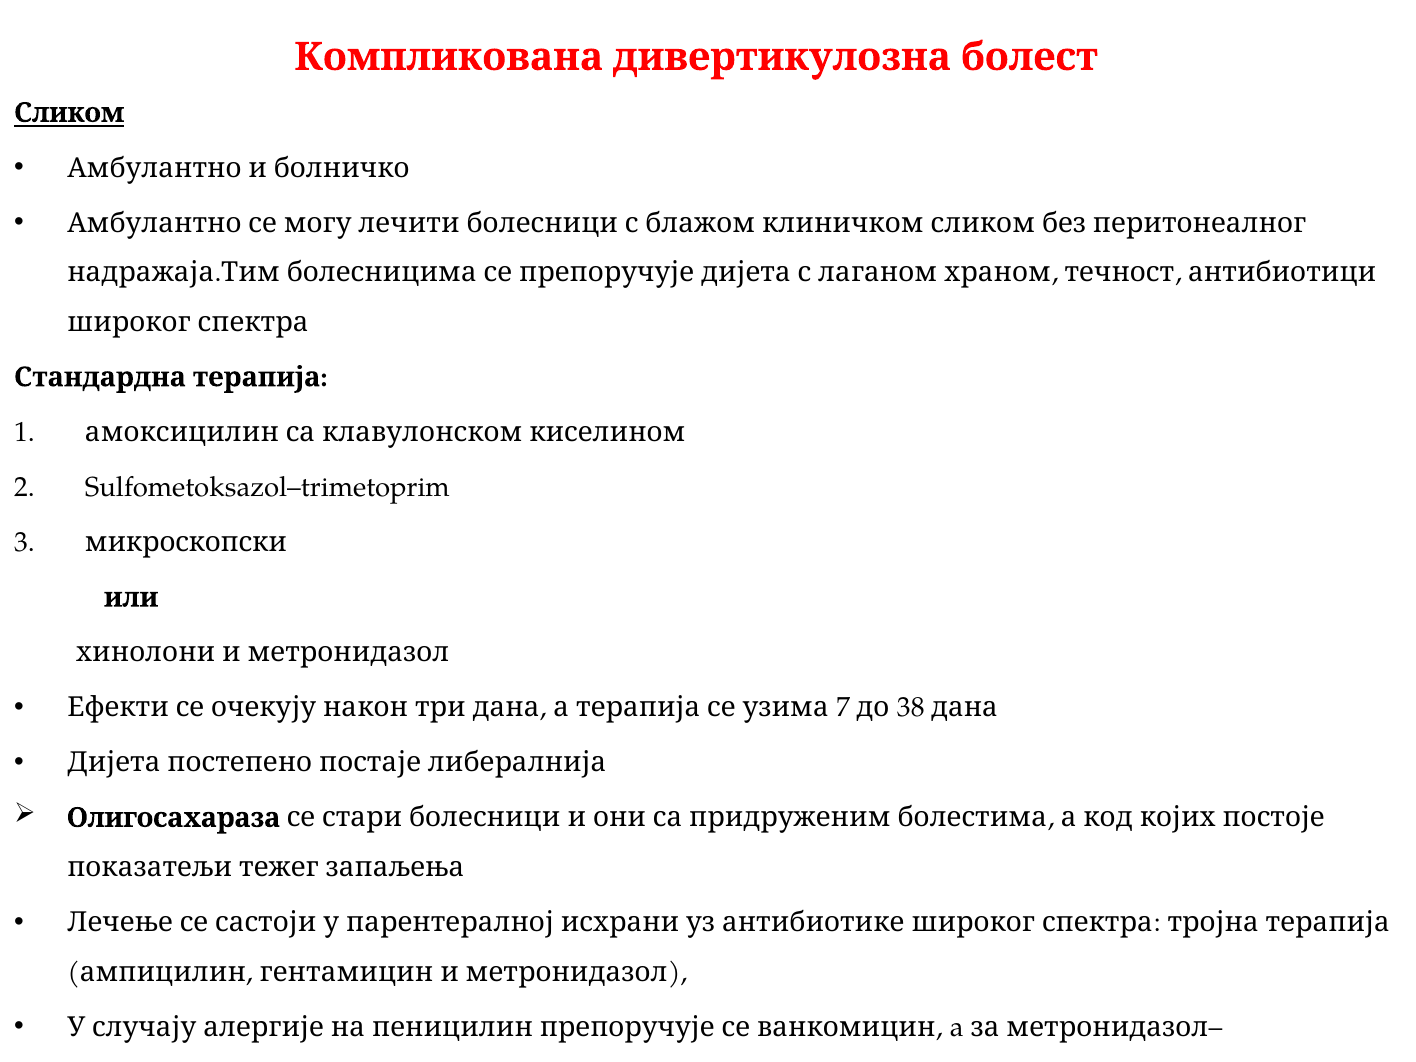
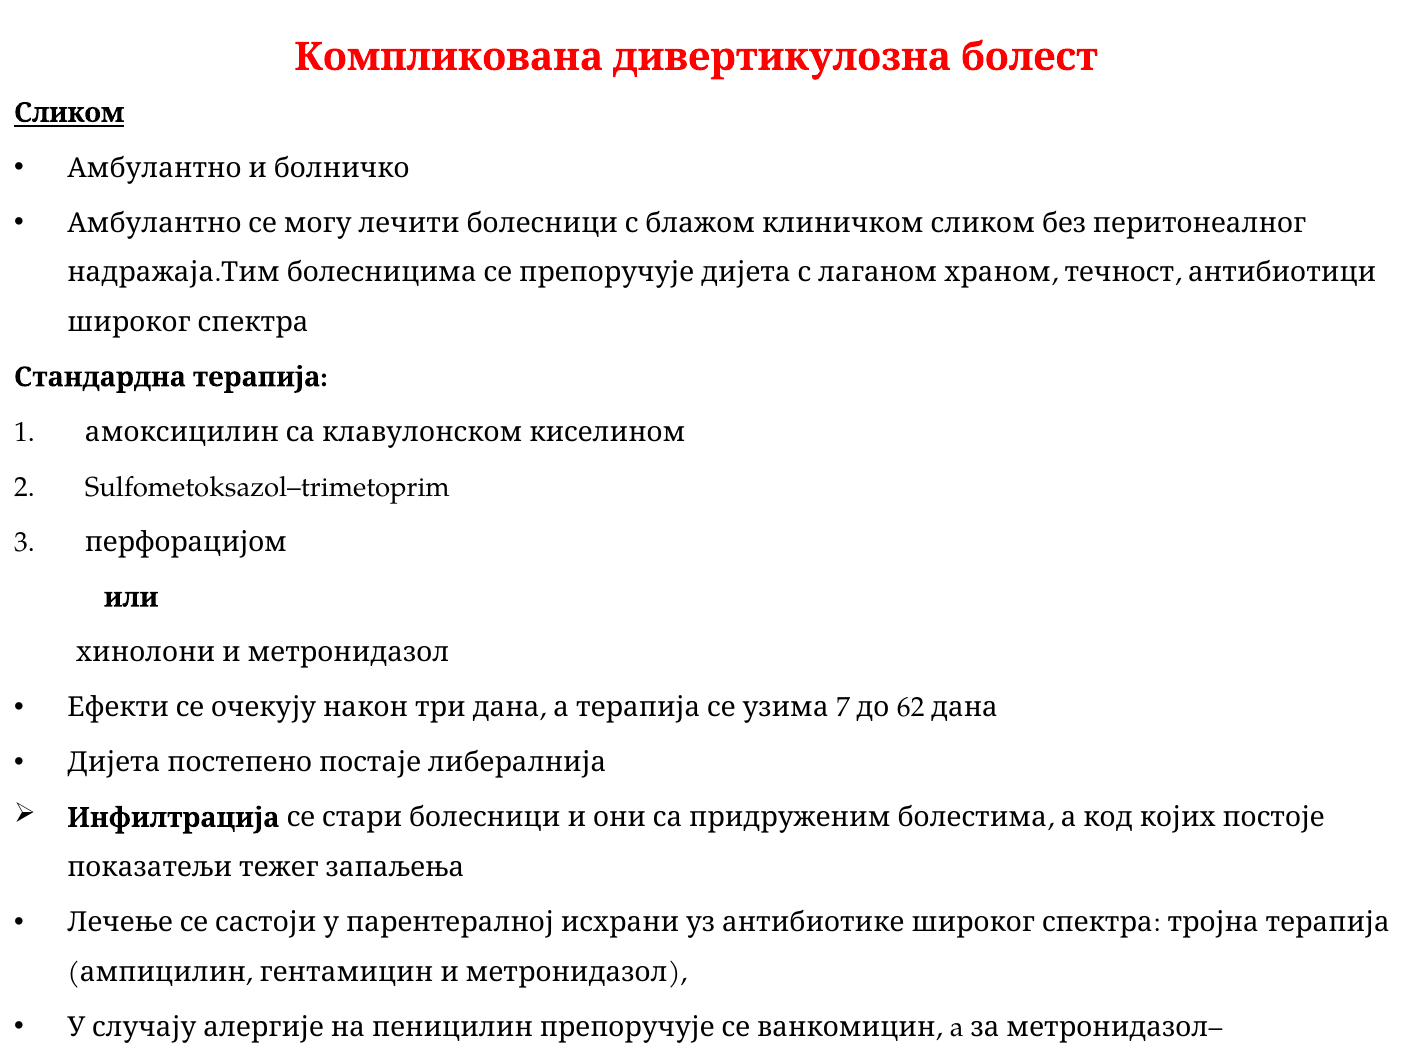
микроскопски: микроскопски -> перфорацијом
38: 38 -> 62
Олигосахараза: Олигосахараза -> Инфилтрација
